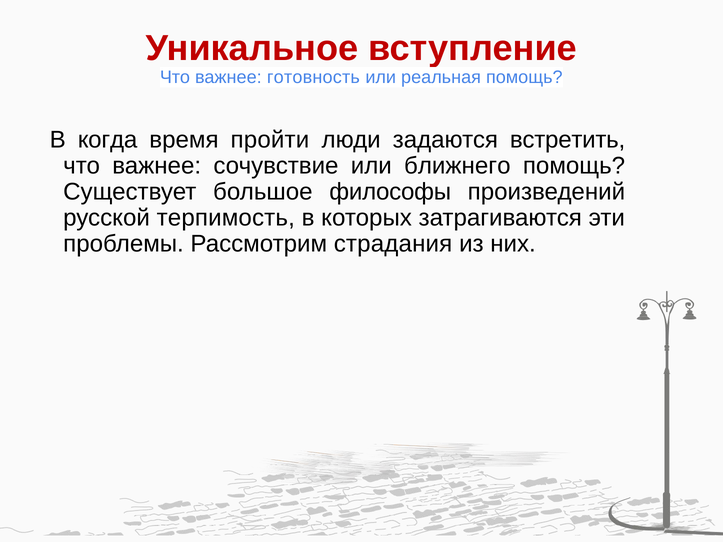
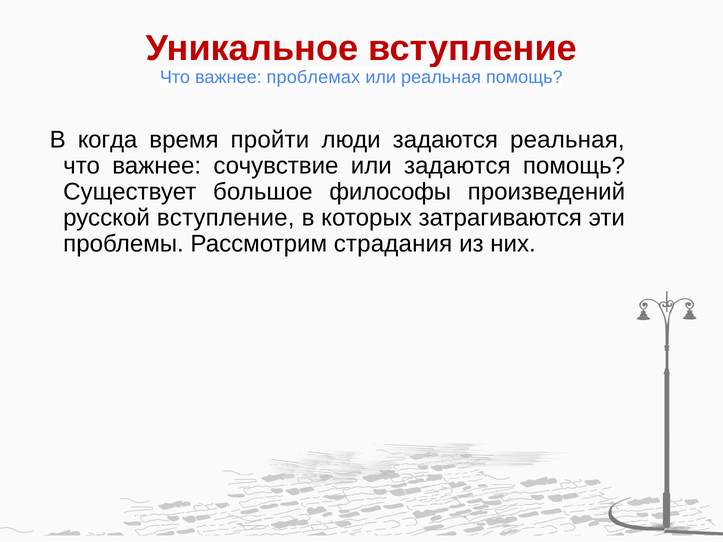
готовность: готовность -> проблемах
задаются встретить: встретить -> реальная
или ближнего: ближнего -> задаются
русской терпимость: терпимость -> вступление
